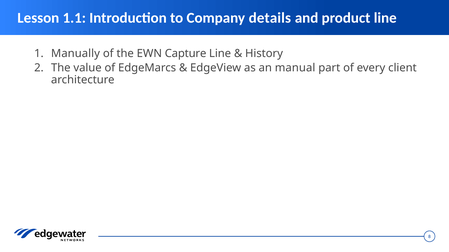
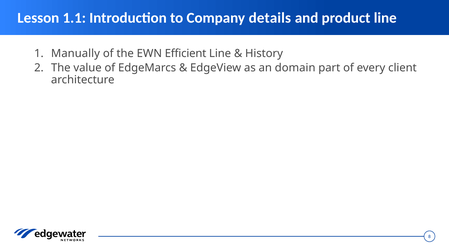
Capture: Capture -> Efficient
manual: manual -> domain
